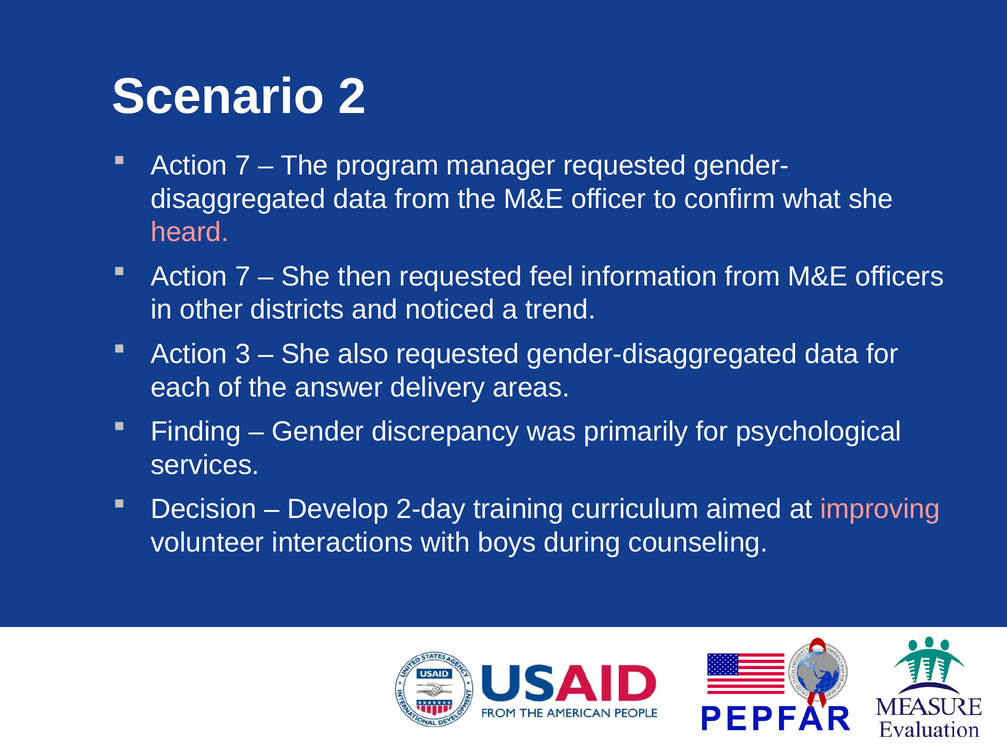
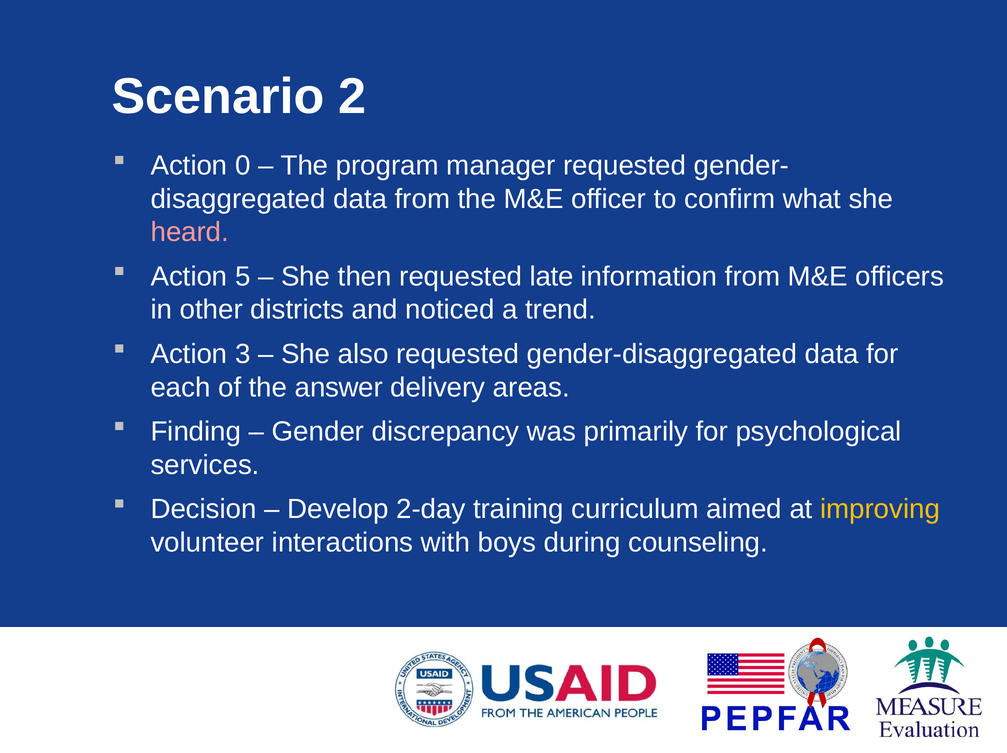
7 at (243, 166): 7 -> 0
7 at (243, 277): 7 -> 5
feel: feel -> late
improving colour: pink -> yellow
